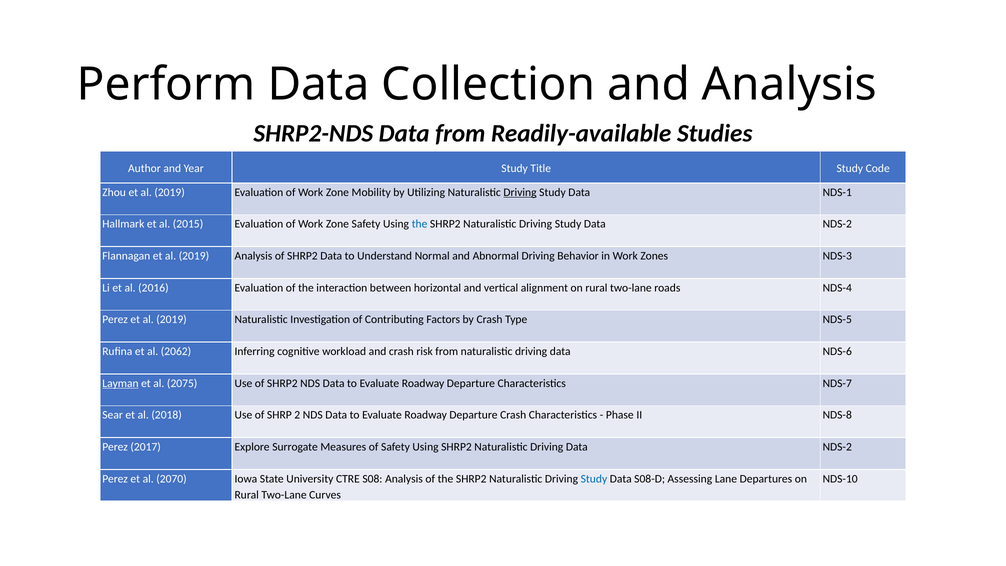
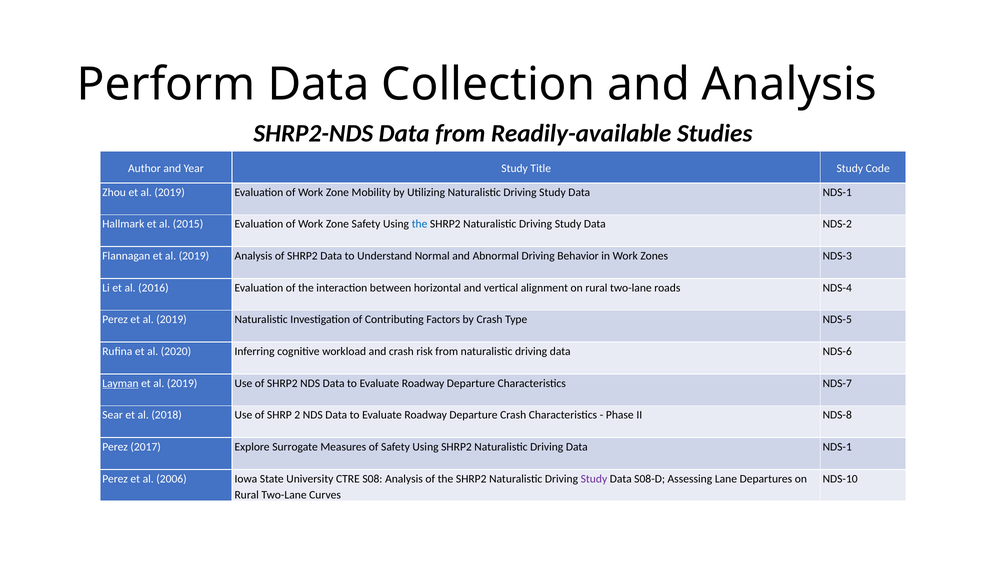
Driving at (520, 192) underline: present -> none
2062: 2062 -> 2020
2075 at (182, 383): 2075 -> 2019
Driving Data NDS-2: NDS-2 -> NDS-1
2070: 2070 -> 2006
Study at (594, 479) colour: blue -> purple
